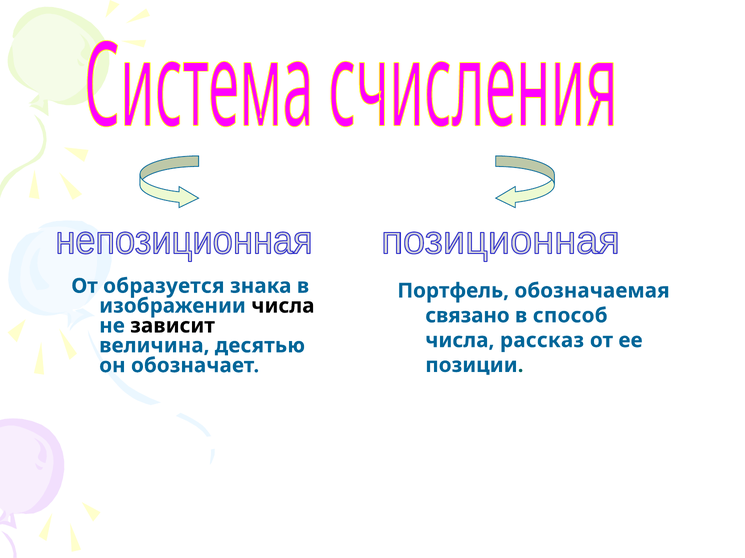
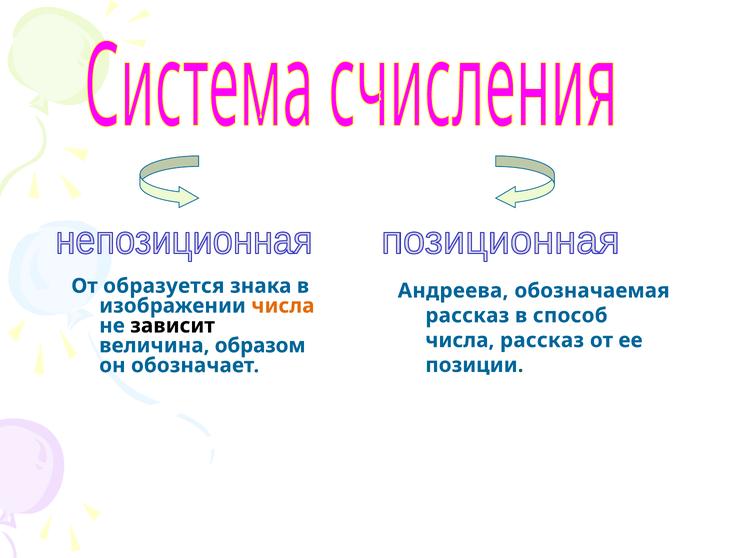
Портфель: Портфель -> Андреева
числа at (283, 306) colour: black -> orange
связано at (467, 316): связано -> рассказ
десятью: десятью -> образом
